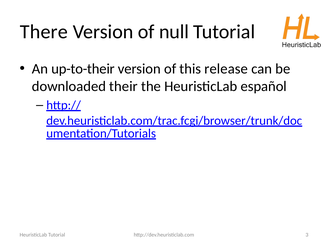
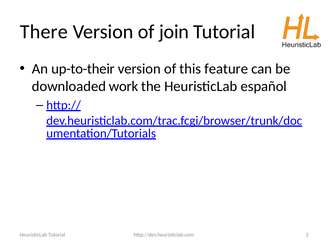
null: null -> join
release: release -> feature
their: their -> work
